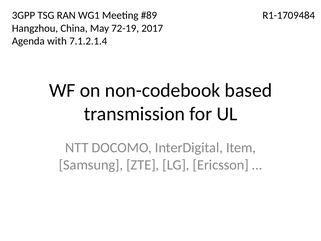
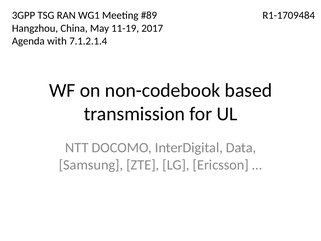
72-19: 72-19 -> 11-19
Item: Item -> Data
